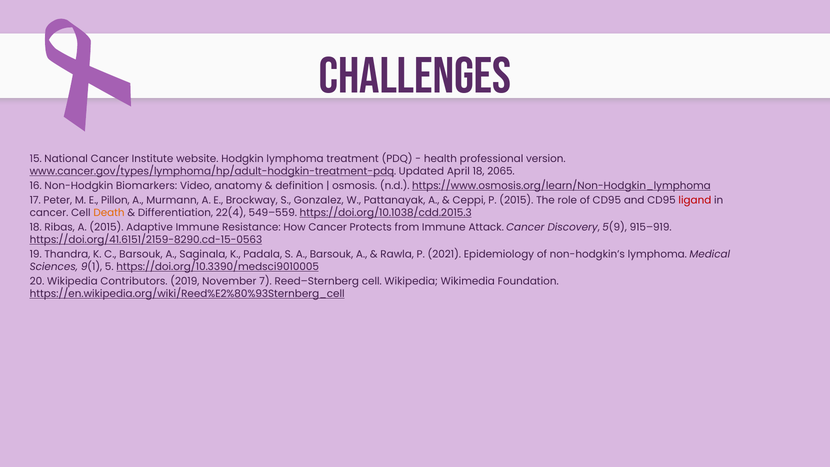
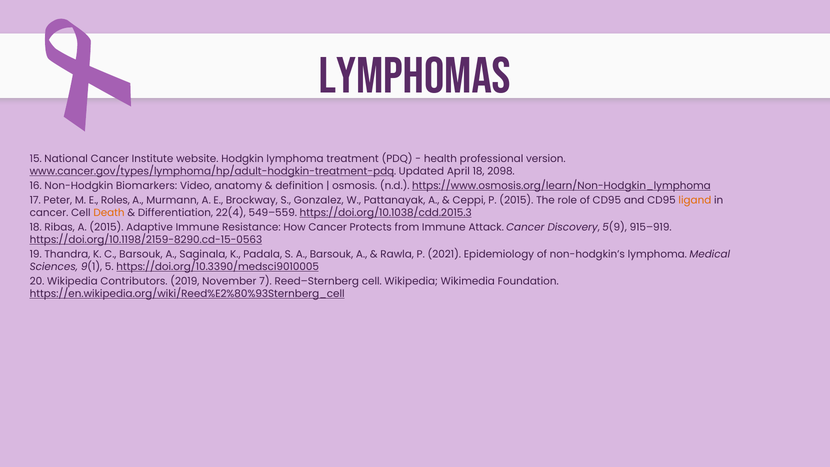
CHALLENGES: CHALLENGES -> LYMPHOMAS
2065: 2065 -> 2098
Pillon: Pillon -> Roles
ligand colour: red -> orange
https://doi.org/41.6151/2159-8290.cd-15-0563: https://doi.org/41.6151/2159-8290.cd-15-0563 -> https://doi.org/10.1198/2159-8290.cd-15-0563
